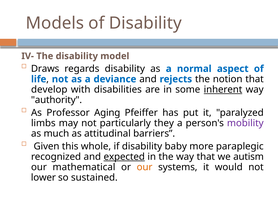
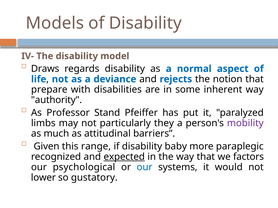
develop: develop -> prepare
inherent underline: present -> none
Aging: Aging -> Stand
whole: whole -> range
autism: autism -> factors
mathematical: mathematical -> psychological
our at (145, 168) colour: orange -> blue
sustained: sustained -> gustatory
